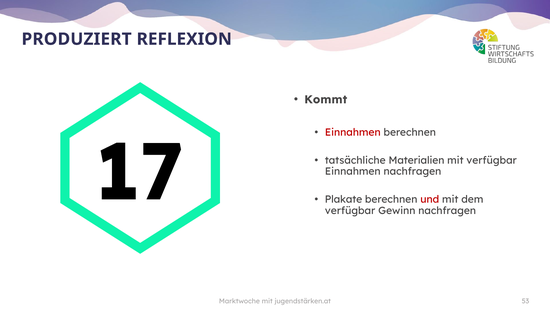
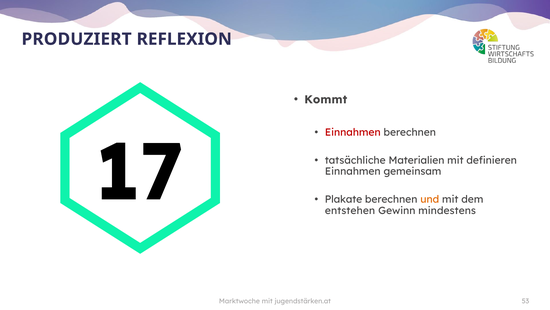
mit verfügbar: verfügbar -> definieren
Einnahmen nachfragen: nachfragen -> gemeinsam
und colour: red -> orange
verfügbar at (350, 210): verfügbar -> entstehen
Gewinn nachfragen: nachfragen -> mindestens
